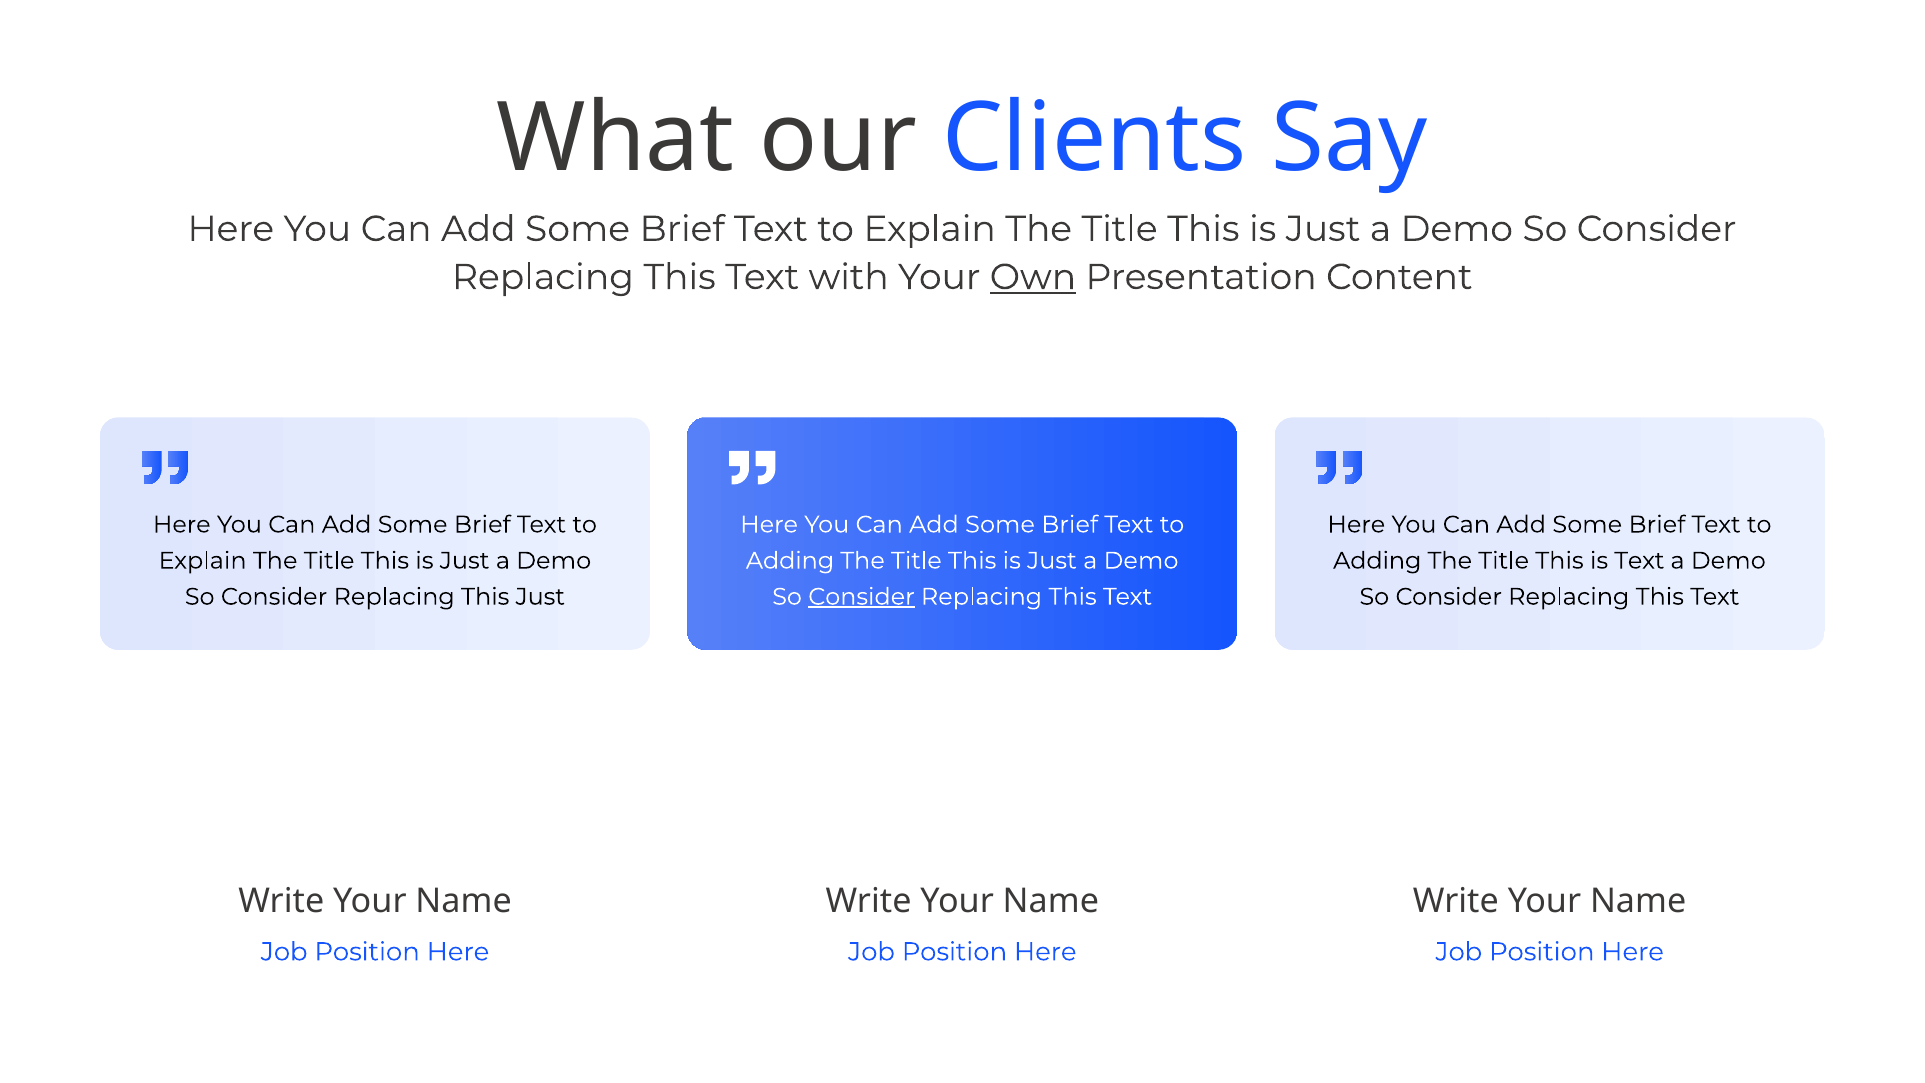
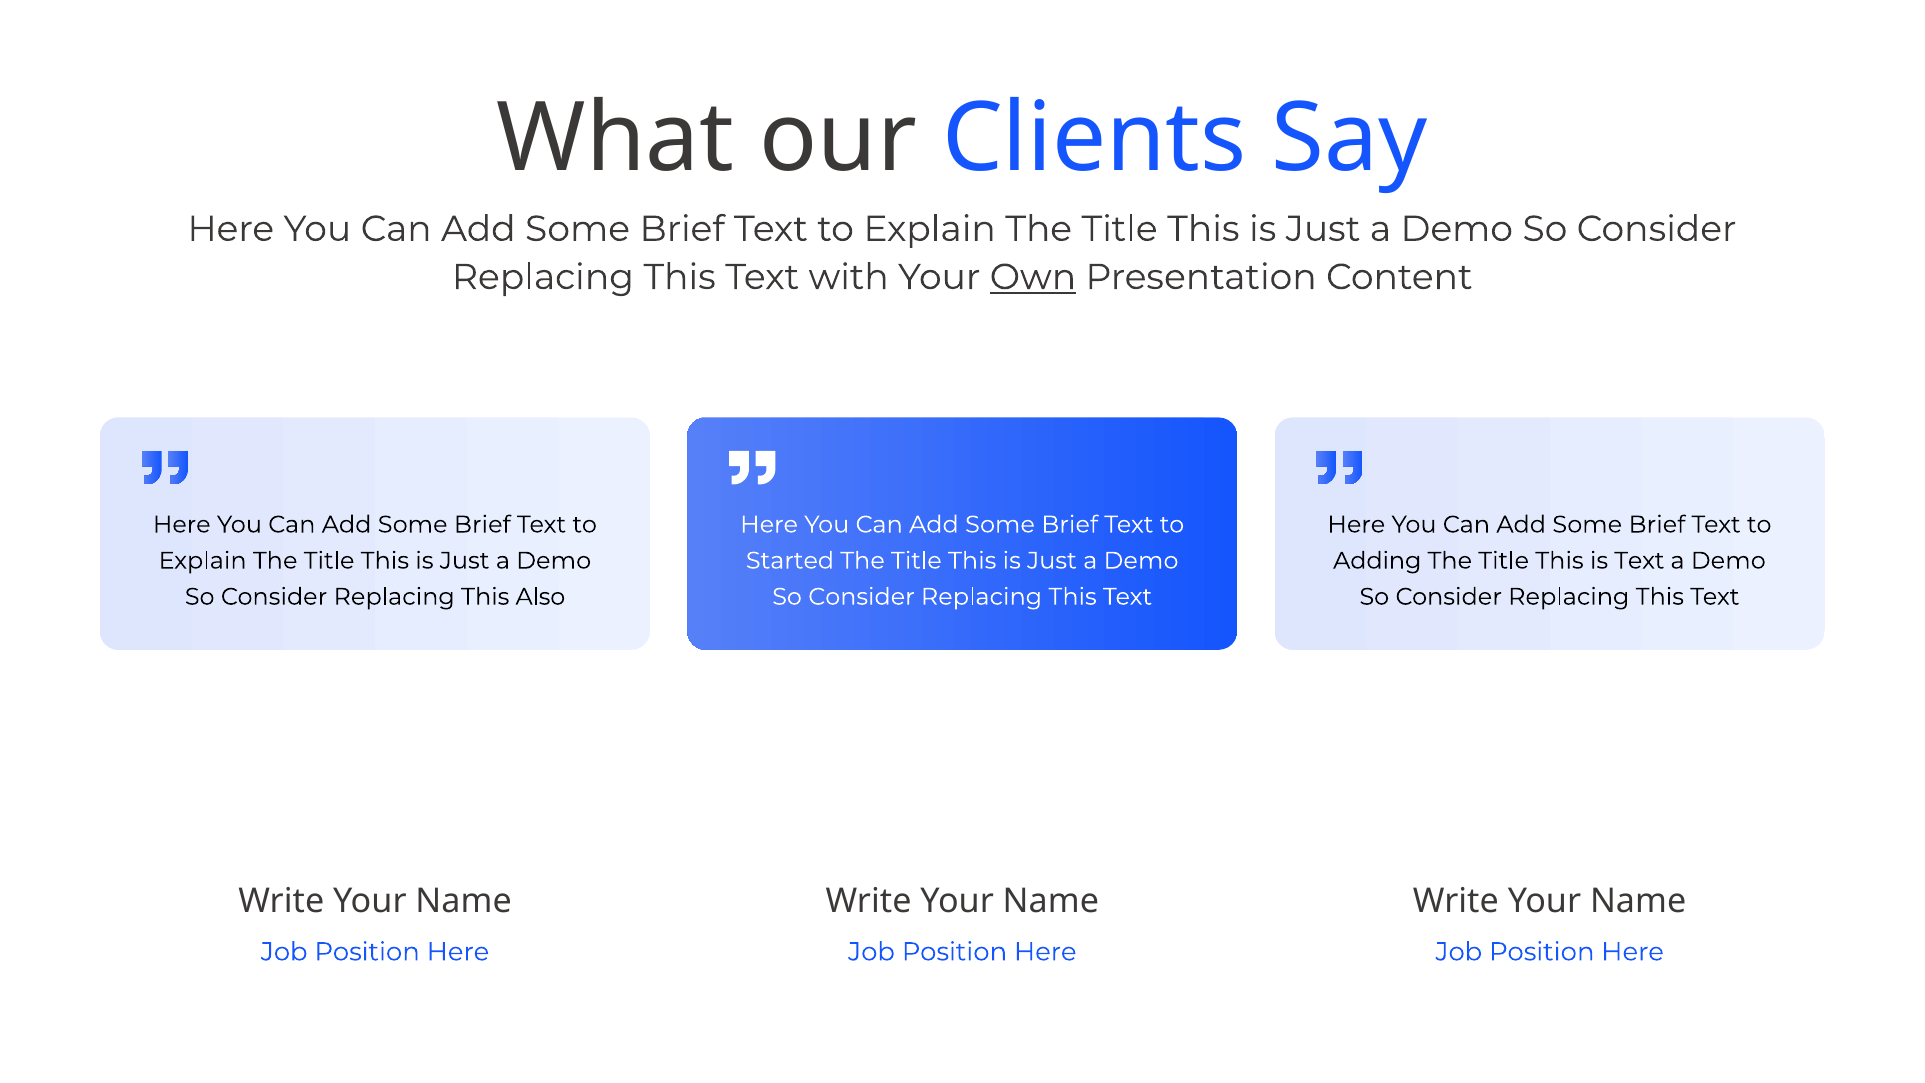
Adding at (790, 561): Adding -> Started
This Just: Just -> Also
Consider at (861, 597) underline: present -> none
